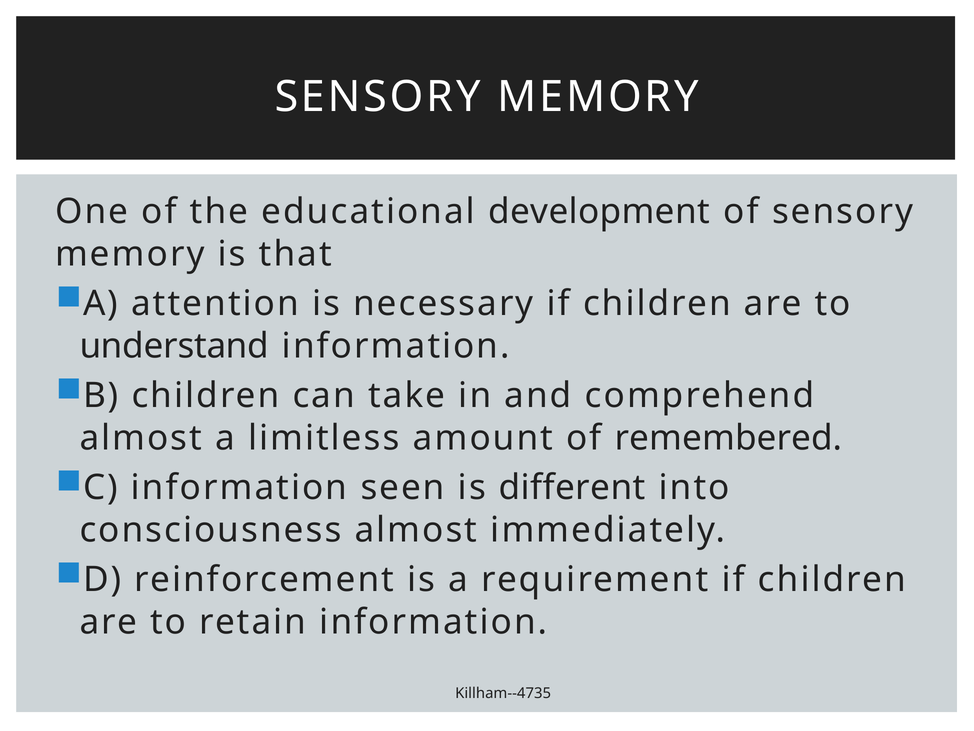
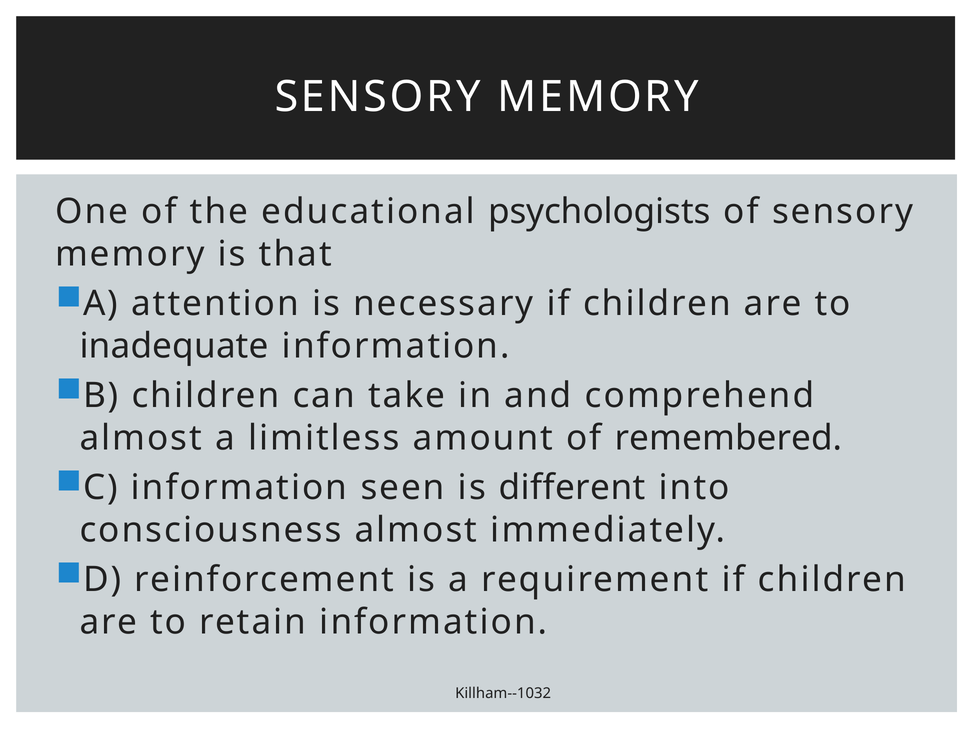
development: development -> psychologists
understand: understand -> inadequate
Killham--4735: Killham--4735 -> Killham--1032
